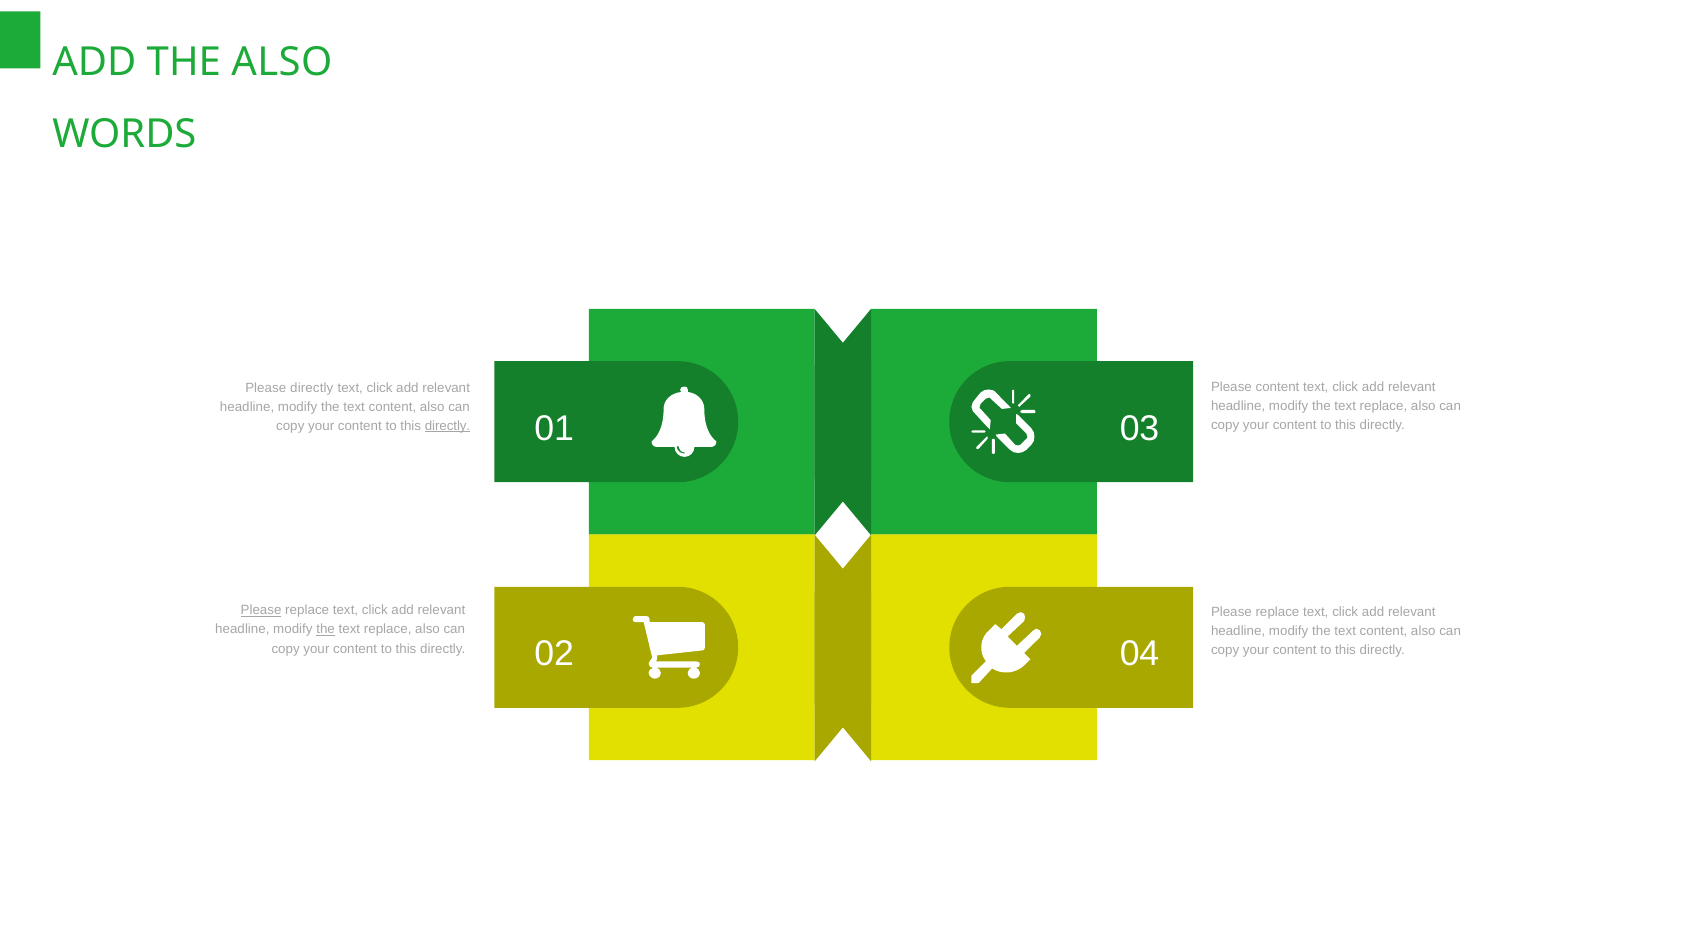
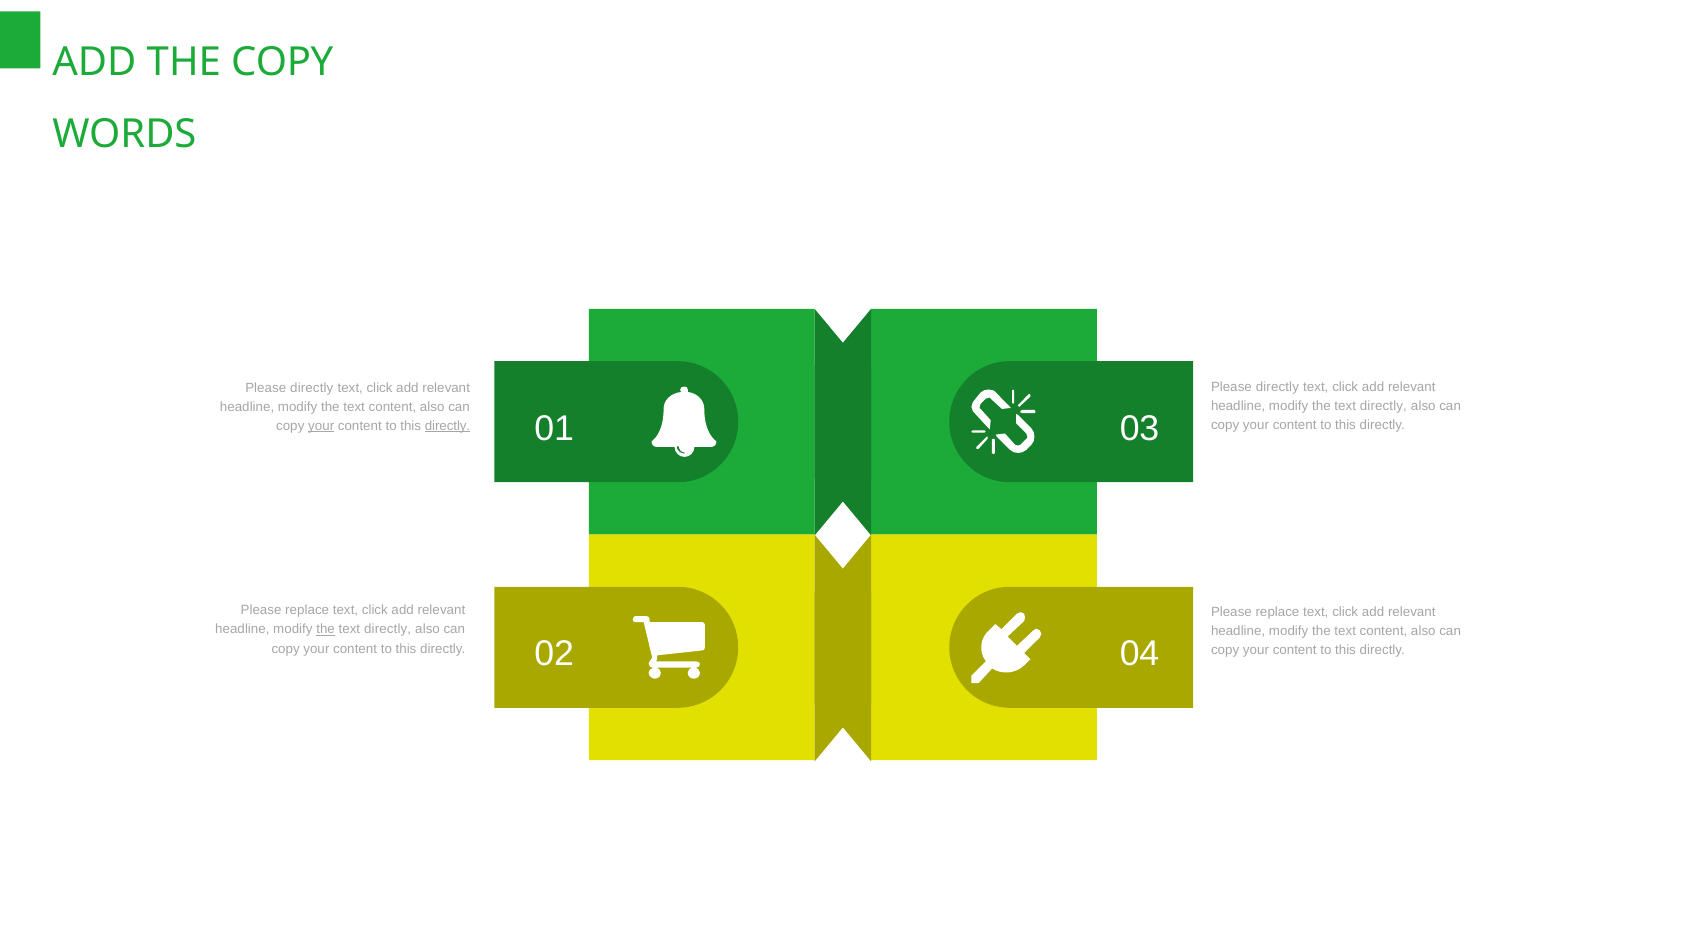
THE ALSO: ALSO -> COPY
content at (1277, 387): content -> directly
replace at (1383, 406): replace -> directly
your at (321, 426) underline: none -> present
Please at (261, 610) underline: present -> none
replace at (388, 630): replace -> directly
